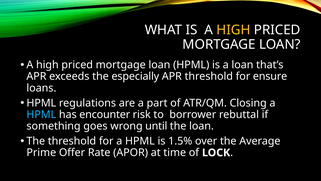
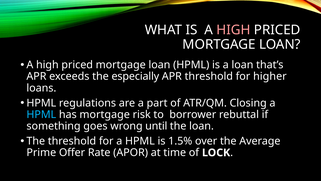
HIGH at (233, 30) colour: yellow -> pink
ensure: ensure -> higher
has encounter: encounter -> mortgage
